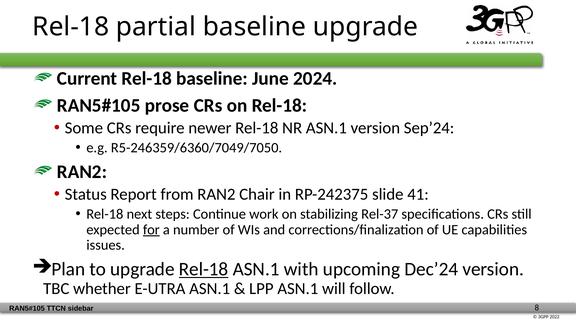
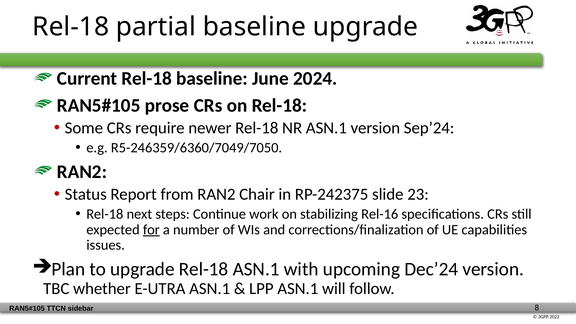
41: 41 -> 23
Rel-37: Rel-37 -> Rel-16
Rel-18 at (204, 269) underline: present -> none
